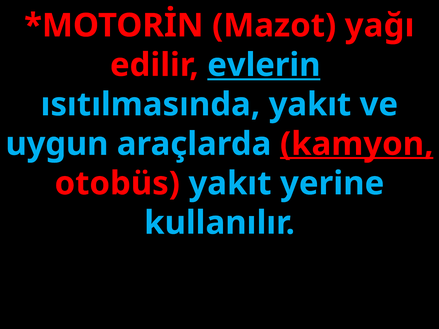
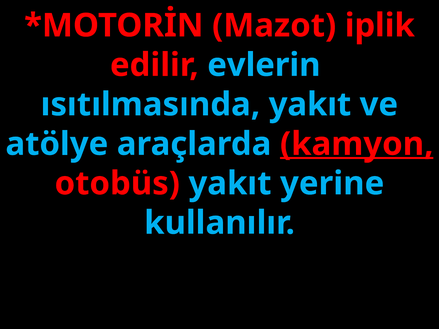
yağı: yağı -> iplik
evlerin underline: present -> none
uygun: uygun -> atölye
